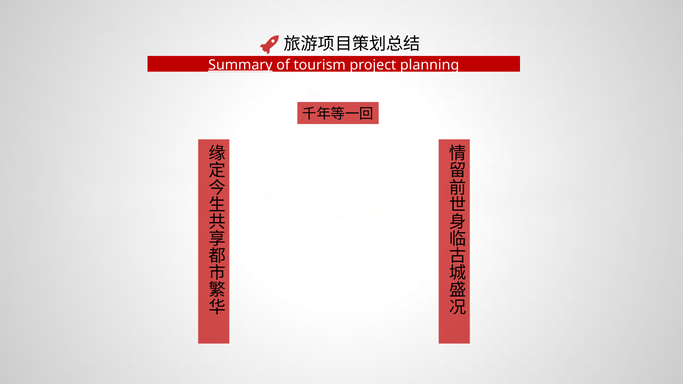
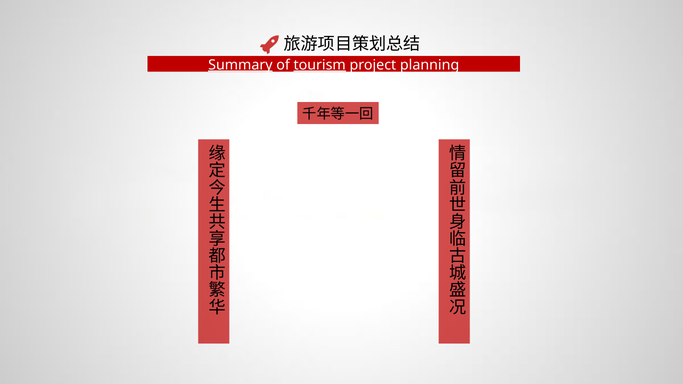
tourism underline: none -> present
